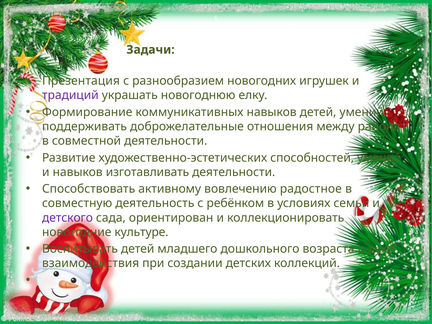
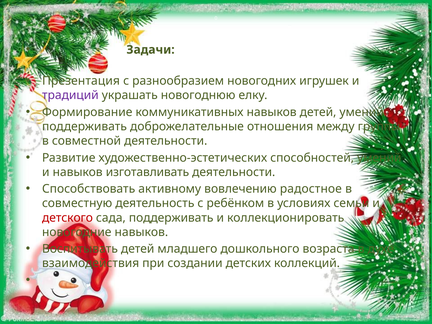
района: района -> группы
детского colour: purple -> red
сада ориентирован: ориентирован -> поддерживать
новогодние культуре: культуре -> навыков
